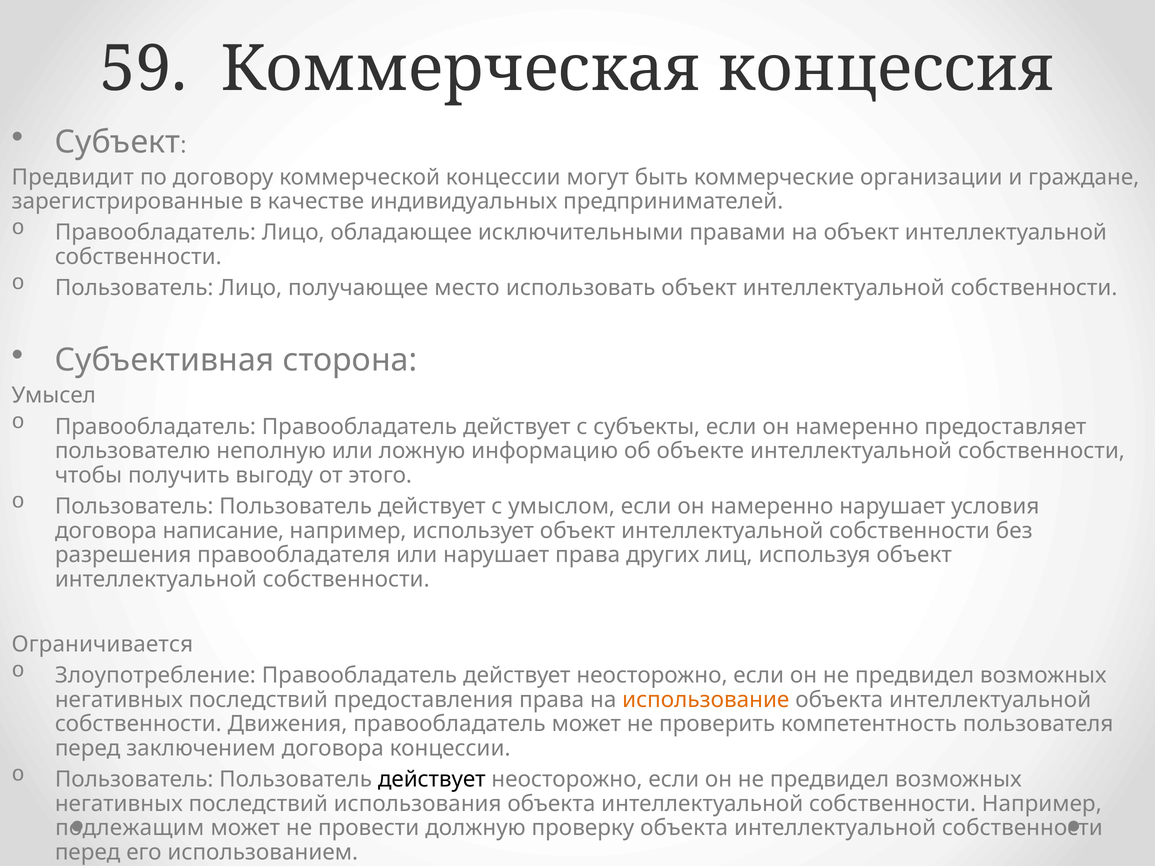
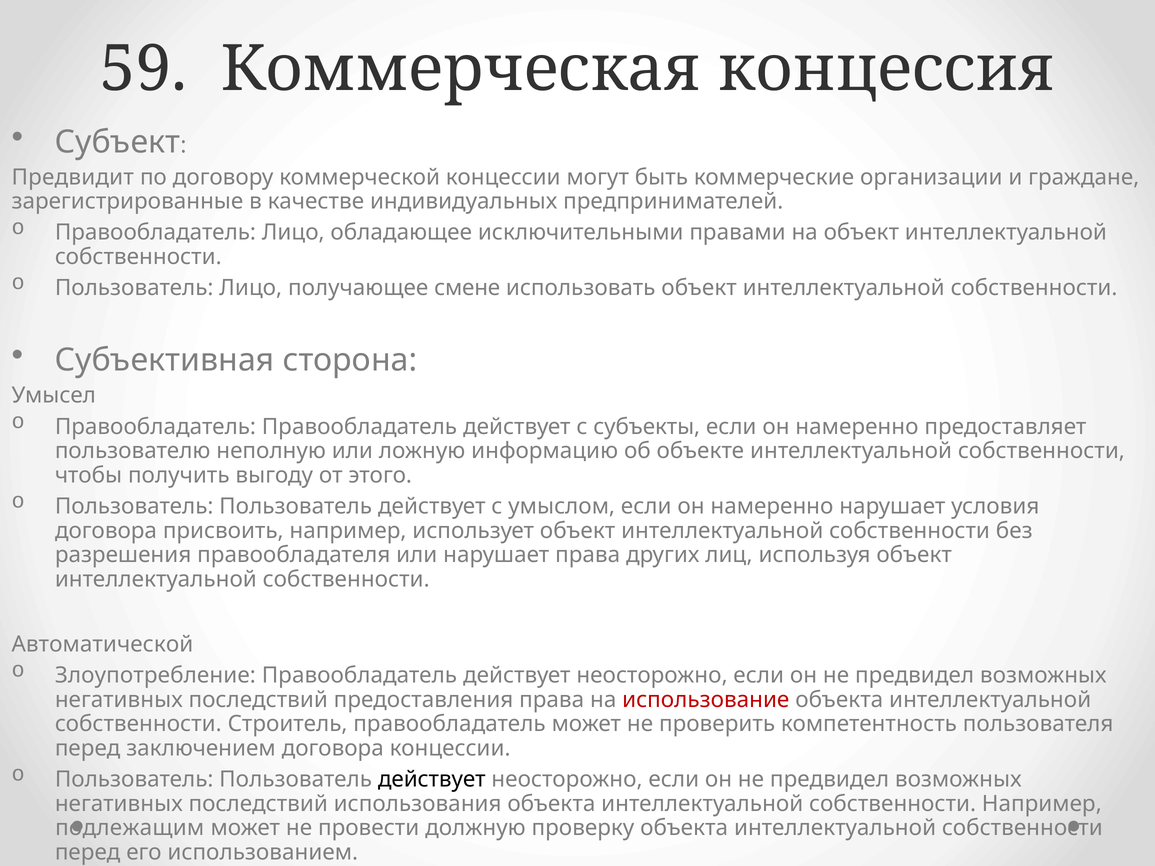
место: место -> смене
написание: написание -> присвоить
Ограничивается: Ограничивается -> Автоматической
использование colour: orange -> red
Движения: Движения -> Строитель
